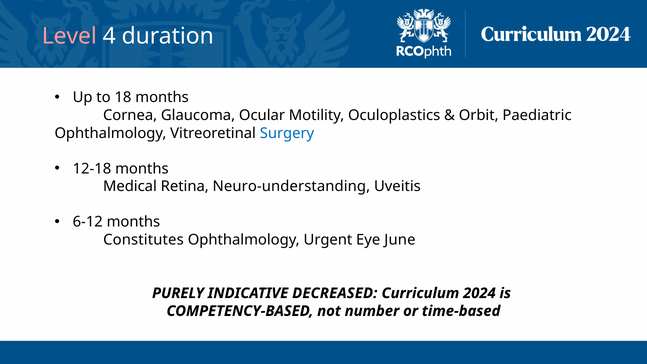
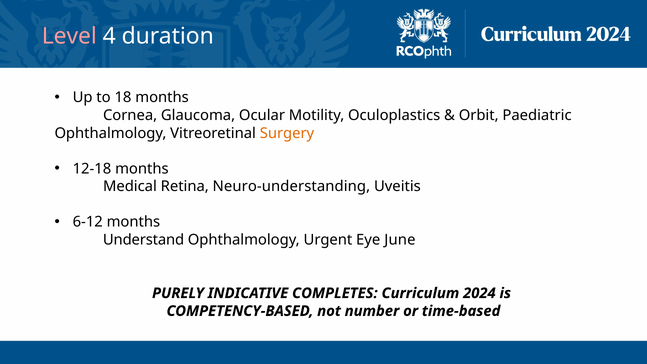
Surgery colour: blue -> orange
Constitutes: Constitutes -> Understand
DECREASED: DECREASED -> COMPLETES
